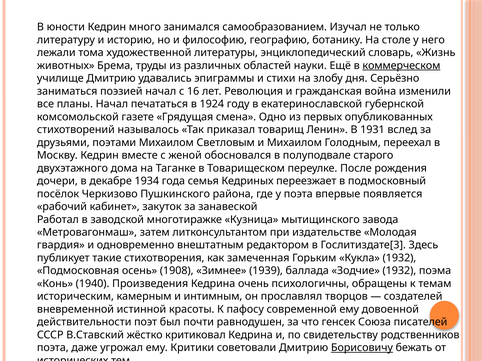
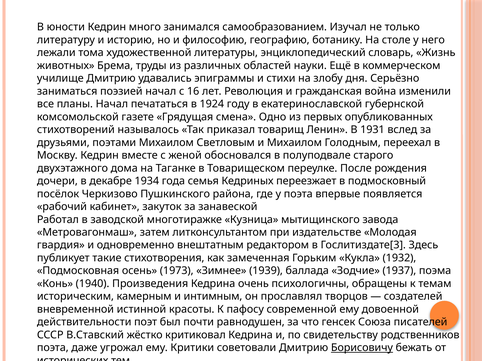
коммерческом underline: present -> none
1908: 1908 -> 1973
Зодчие 1932: 1932 -> 1937
